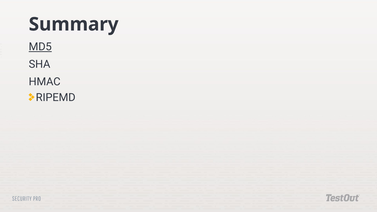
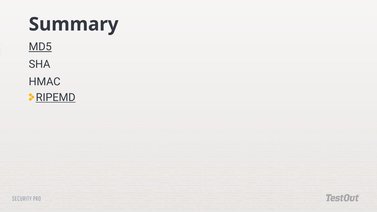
RIPEMD underline: none -> present
